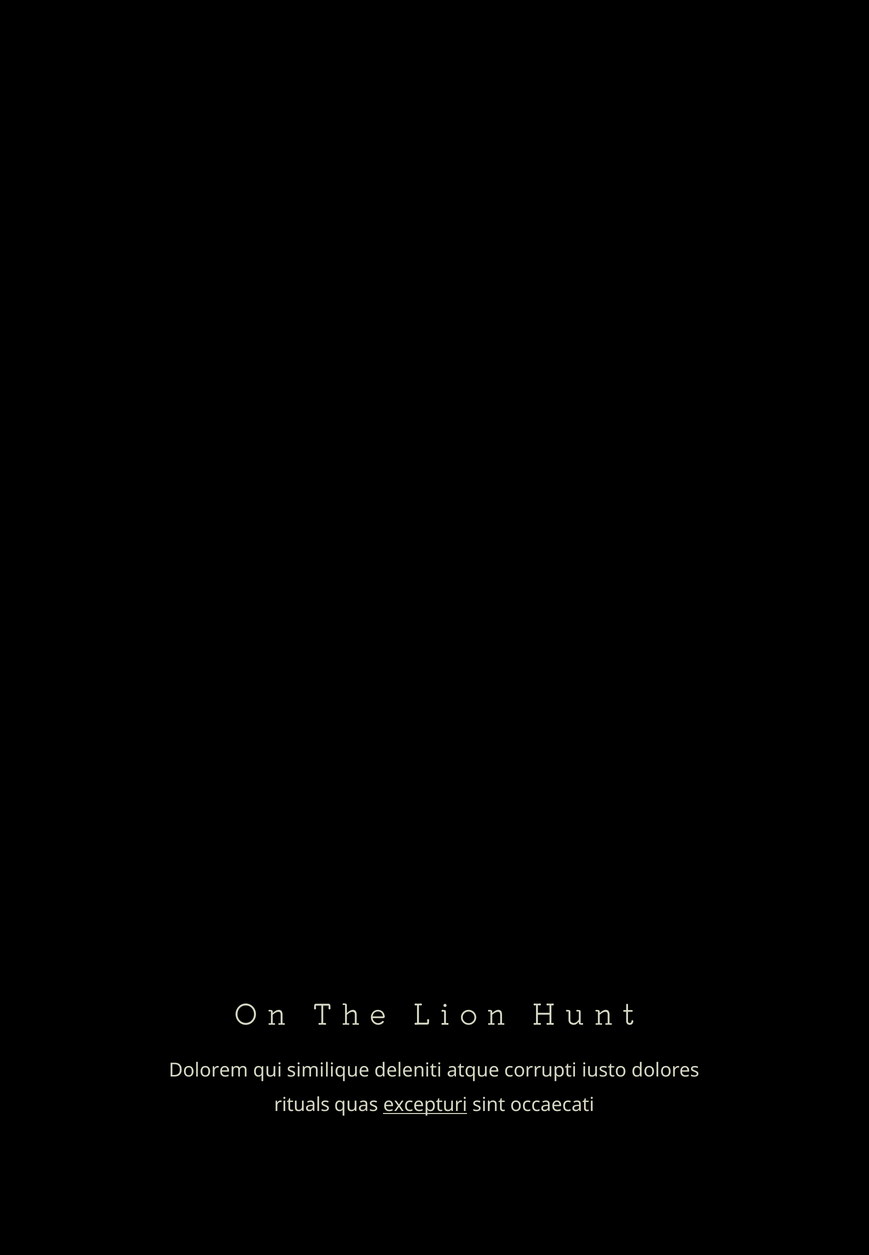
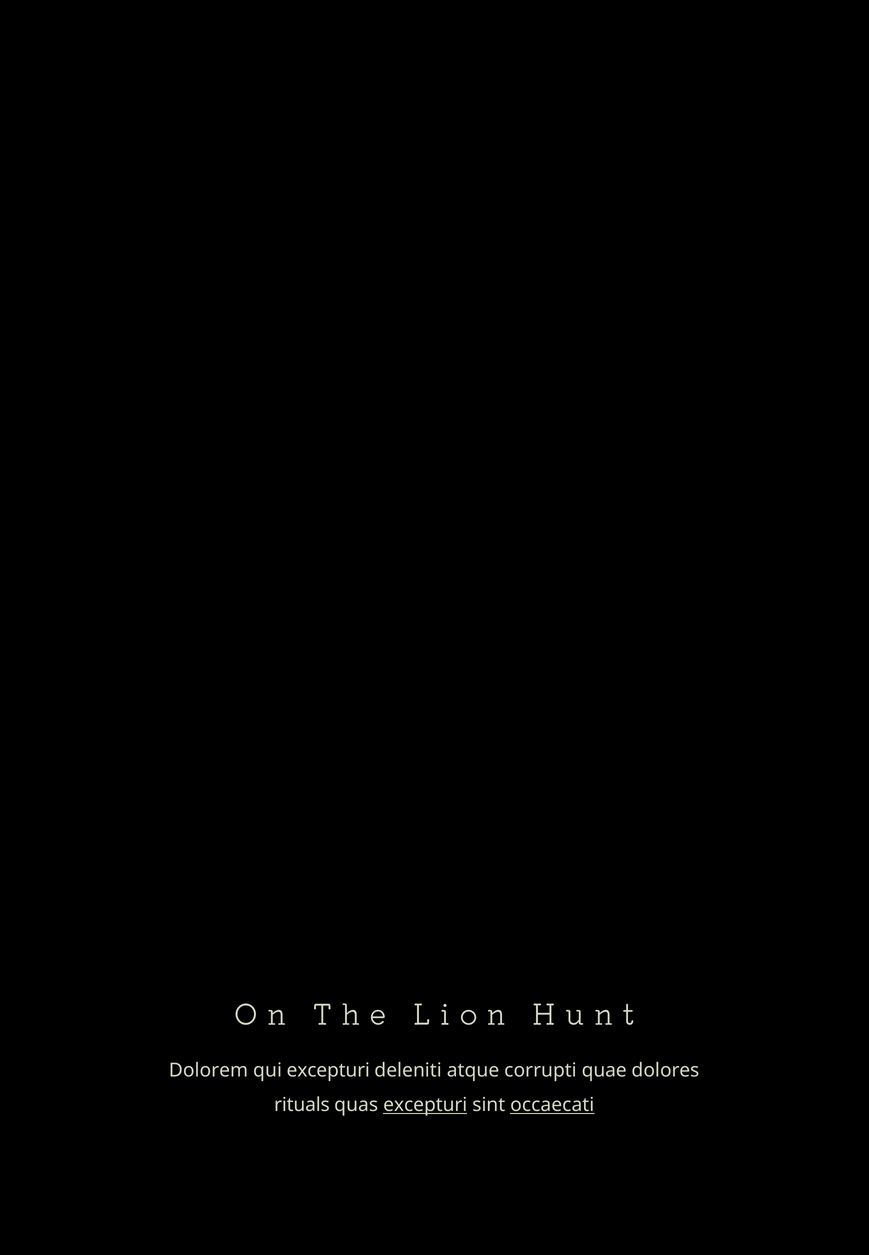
qui similique: similique -> excepturi
iusto: iusto -> quae
occaecati underline: none -> present
